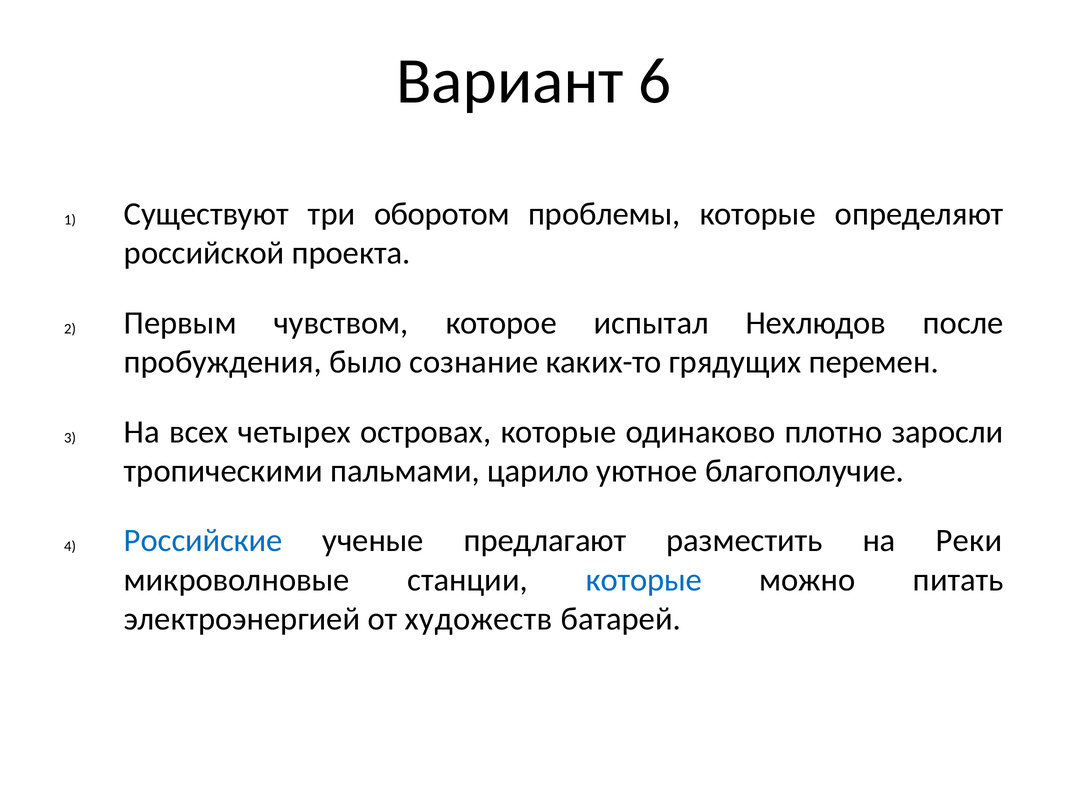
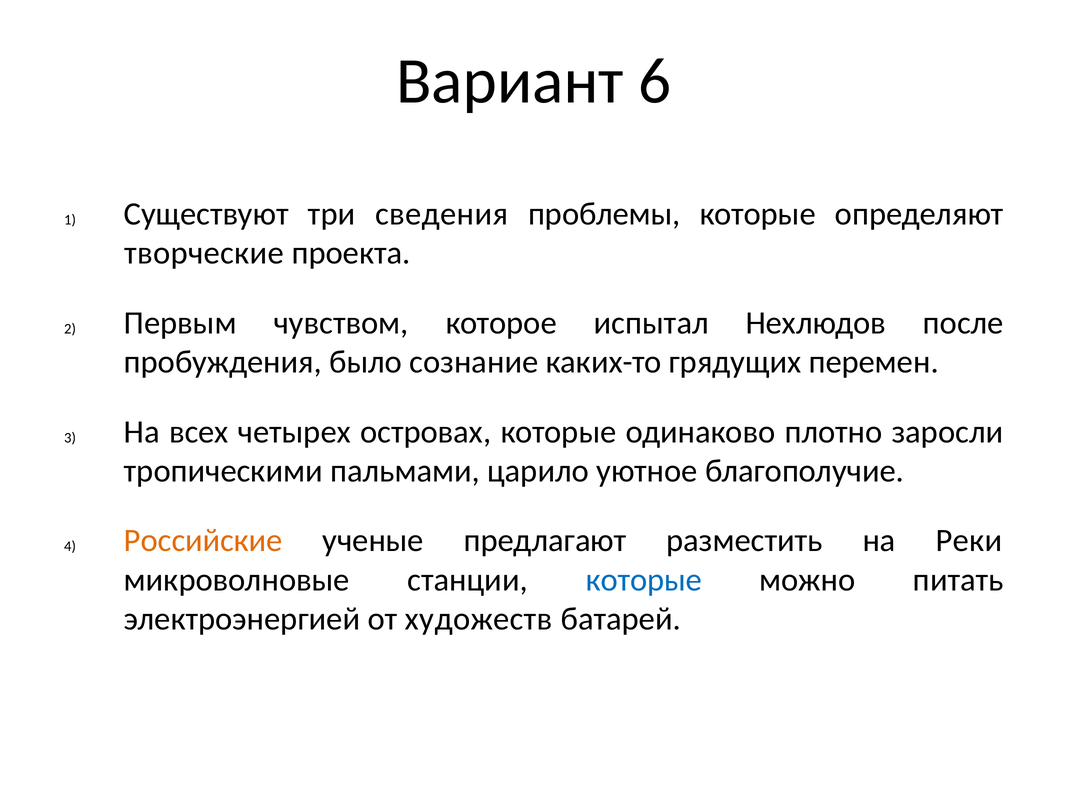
оборотом: оборотом -> сведения
российской: российской -> творческие
Российские colour: blue -> orange
